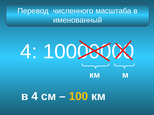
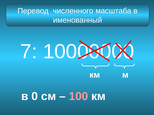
4 at (29, 52): 4 -> 7
в 4: 4 -> 0
100 colour: yellow -> pink
